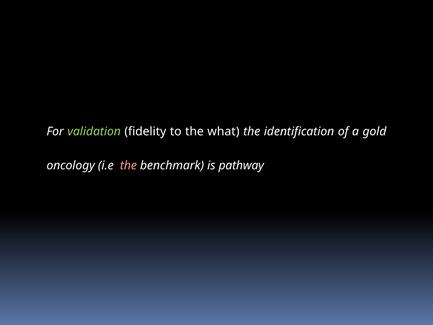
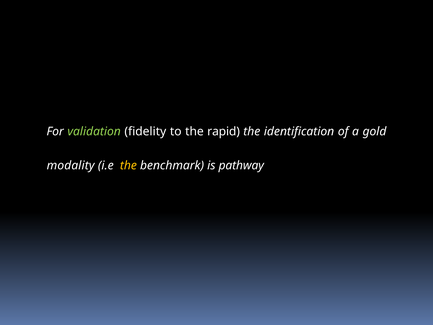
what: what -> rapid
oncology: oncology -> modality
the at (128, 165) colour: pink -> yellow
